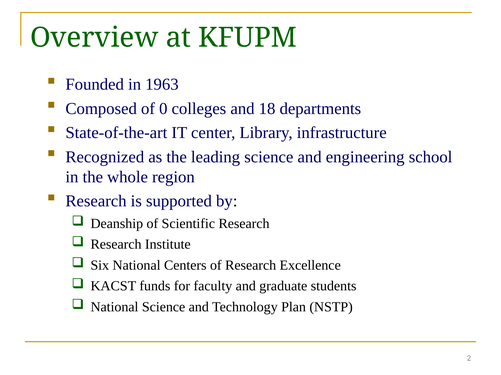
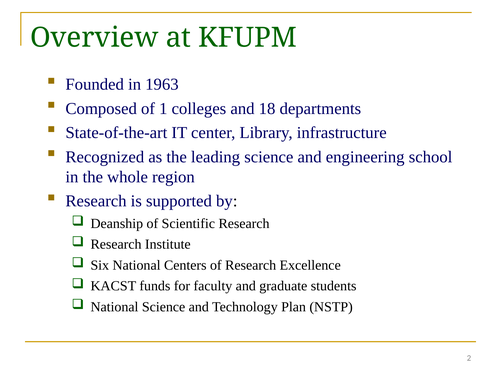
0: 0 -> 1
